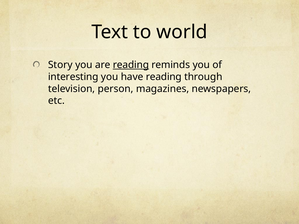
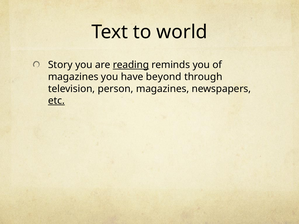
interesting at (73, 77): interesting -> magazines
have reading: reading -> beyond
etc underline: none -> present
